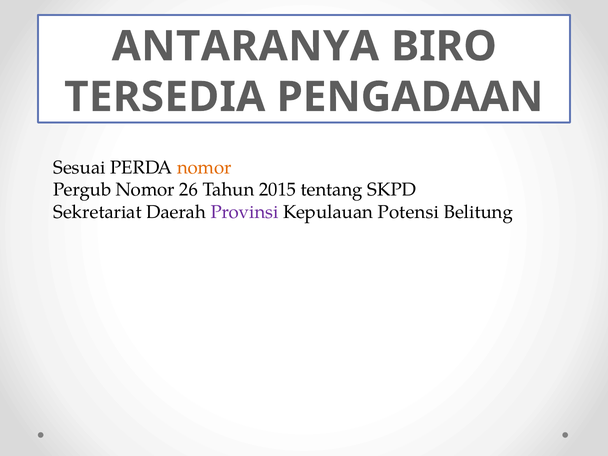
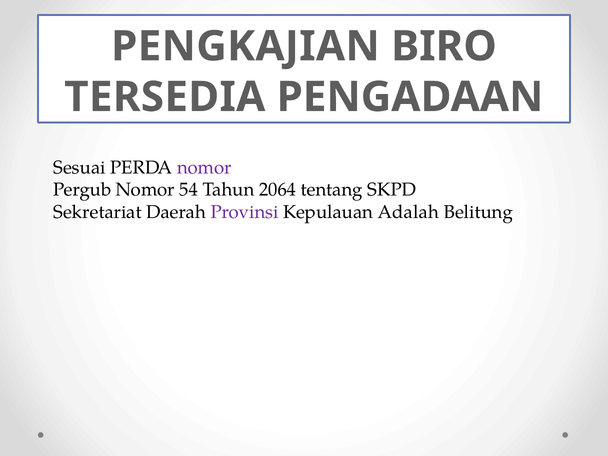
ANTARANYA: ANTARANYA -> PENGKAJIAN
nomor at (204, 167) colour: orange -> purple
26: 26 -> 54
2015: 2015 -> 2064
Potensi: Potensi -> Adalah
